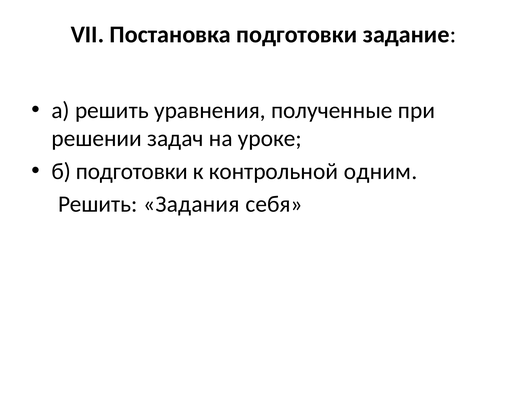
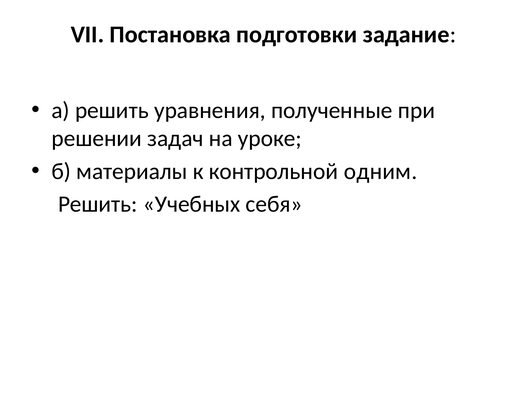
б подготовки: подготовки -> материалы
Задания: Задания -> Учебных
